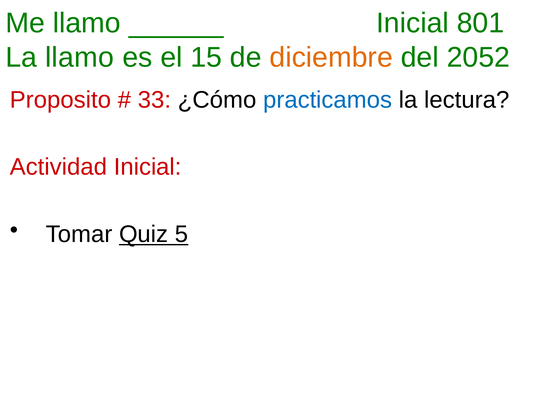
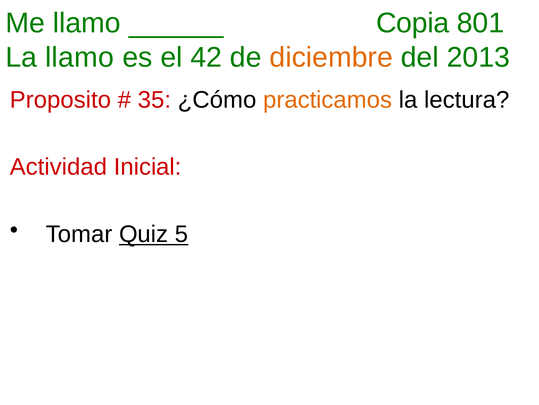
Inicial at (412, 23): Inicial -> Copia
15: 15 -> 42
2052: 2052 -> 2013
33: 33 -> 35
practicamos colour: blue -> orange
